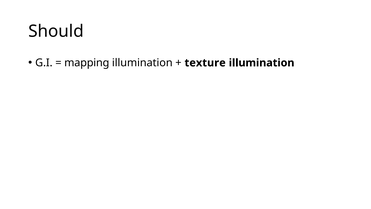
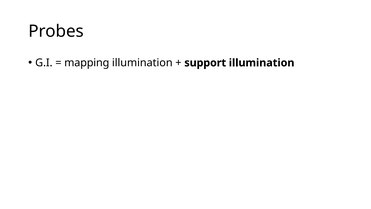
Should: Should -> Probes
texture: texture -> support
